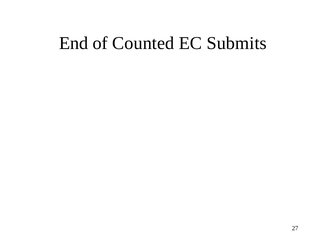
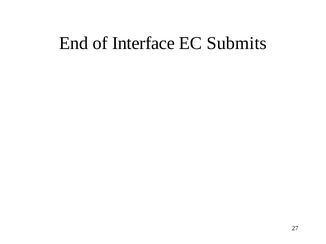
Counted: Counted -> Interface
